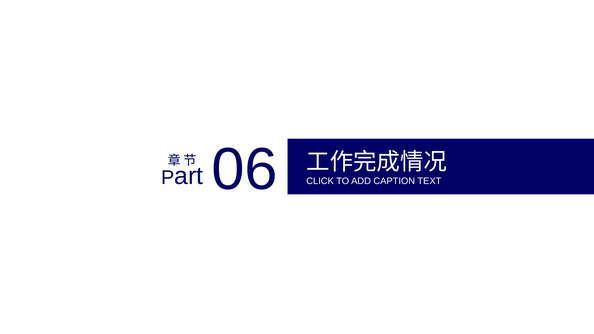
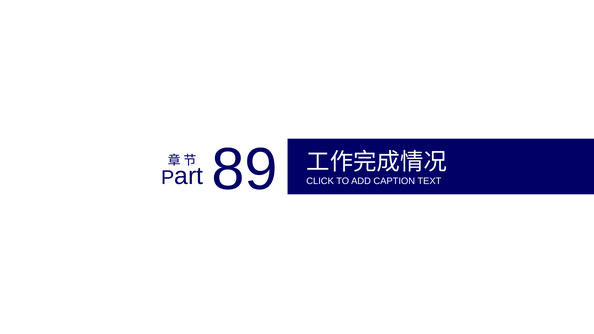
06: 06 -> 89
